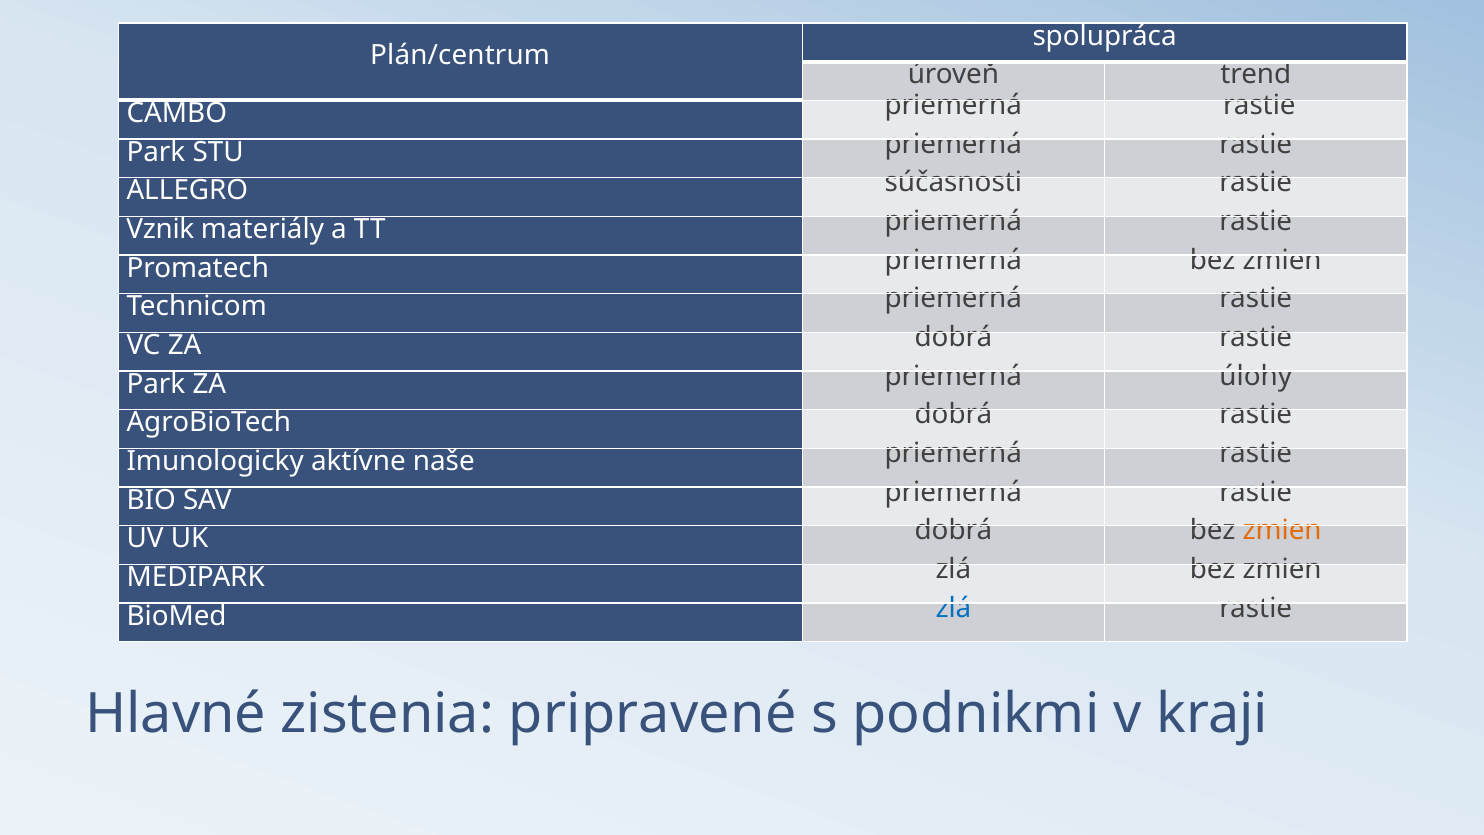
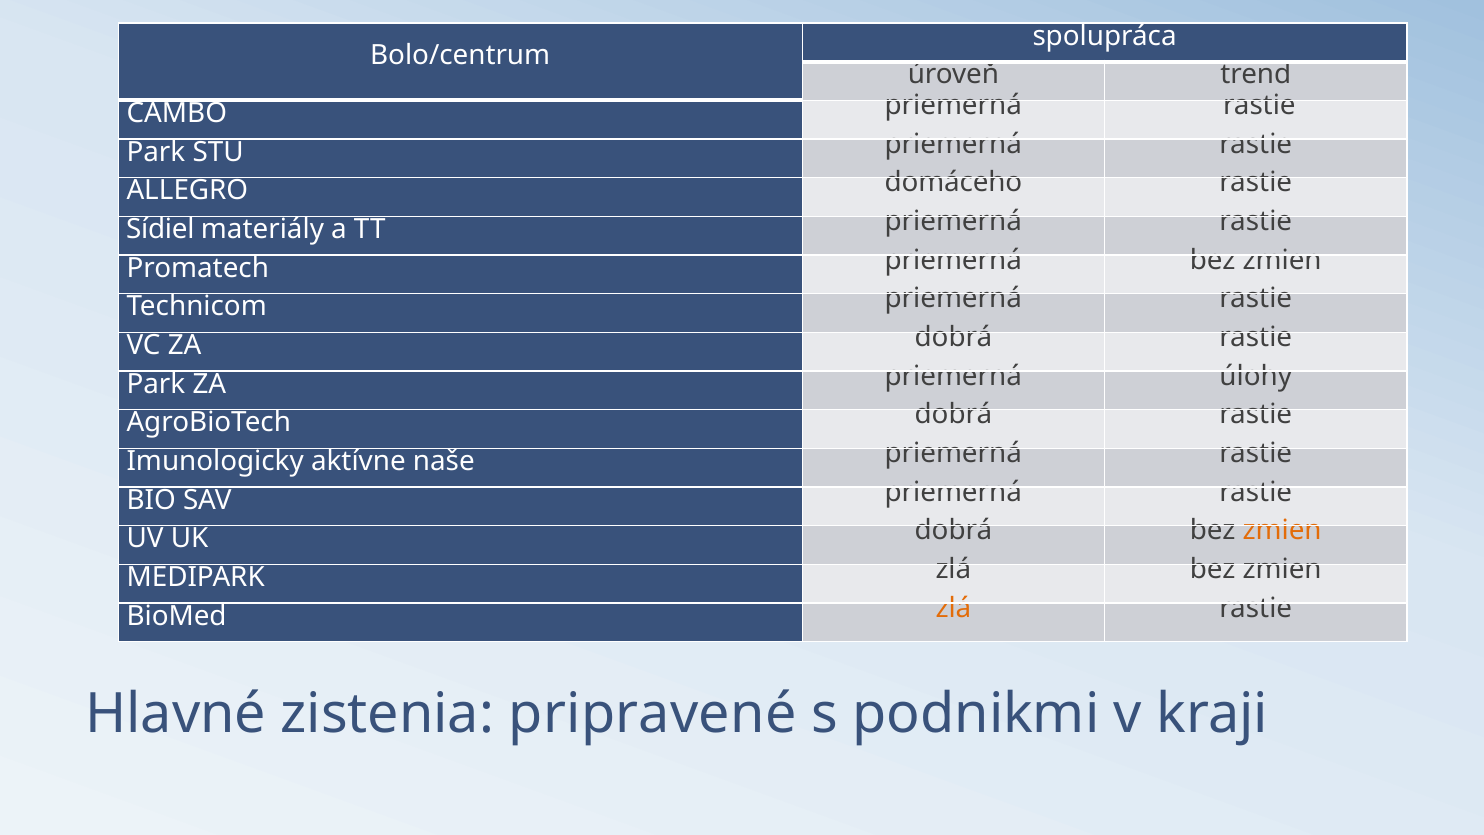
Plán/centrum: Plán/centrum -> Bolo/centrum
súčasnosti: súčasnosti -> domáceho
Vznik: Vznik -> Sídiel
zlá at (953, 608) colour: blue -> orange
